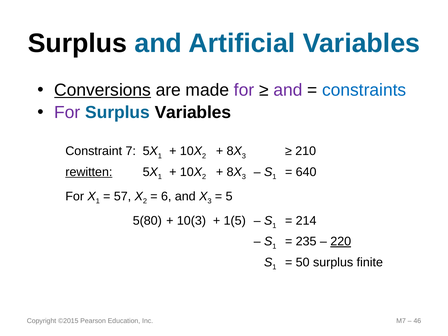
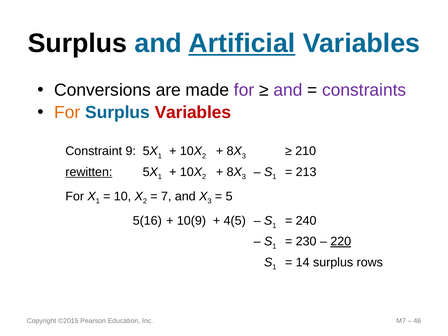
Artificial underline: none -> present
Conversions underline: present -> none
constraints colour: blue -> purple
For at (67, 113) colour: purple -> orange
Variables at (193, 113) colour: black -> red
7: 7 -> 9
640: 640 -> 213
57: 57 -> 10
6: 6 -> 7
5(80: 5(80 -> 5(16
10(3: 10(3 -> 10(9
1(5: 1(5 -> 4(5
214: 214 -> 240
235: 235 -> 230
50: 50 -> 14
finite: finite -> rows
